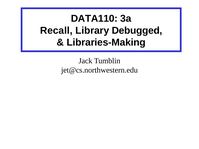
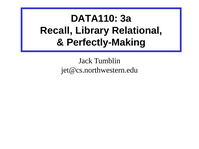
Debugged: Debugged -> Relational
Libraries-Making: Libraries-Making -> Perfectly-Making
